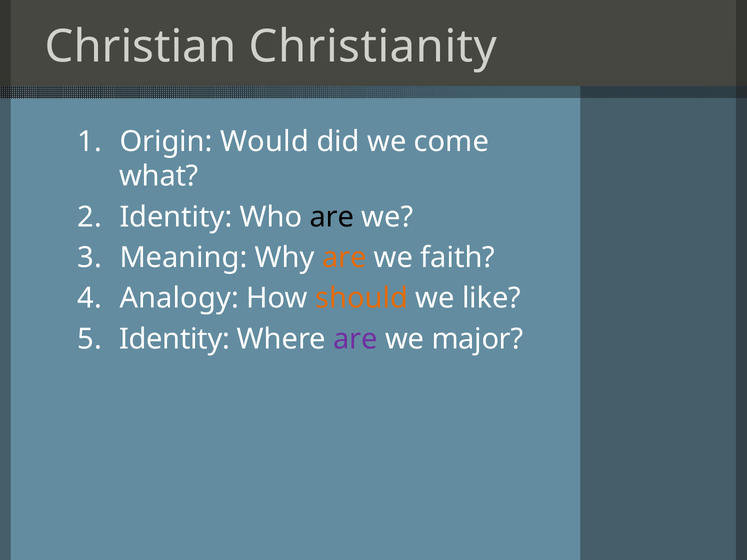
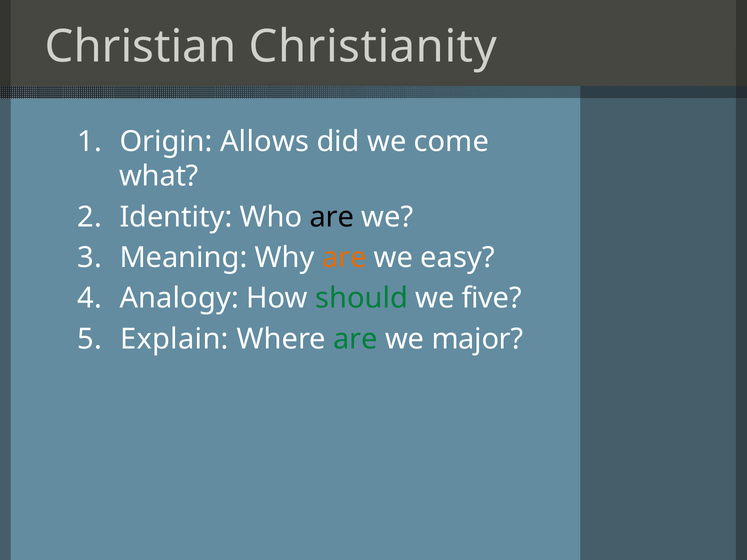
Would: Would -> Allows
faith: faith -> easy
should colour: orange -> green
like: like -> five
Identity at (175, 339): Identity -> Explain
are at (356, 339) colour: purple -> green
